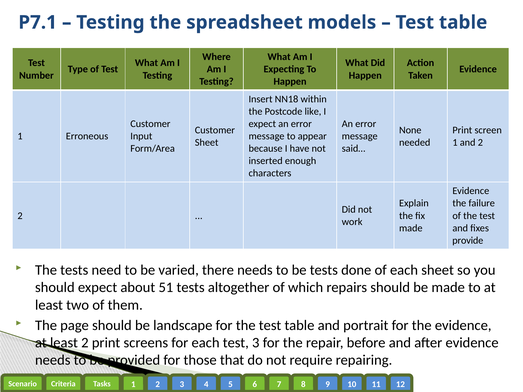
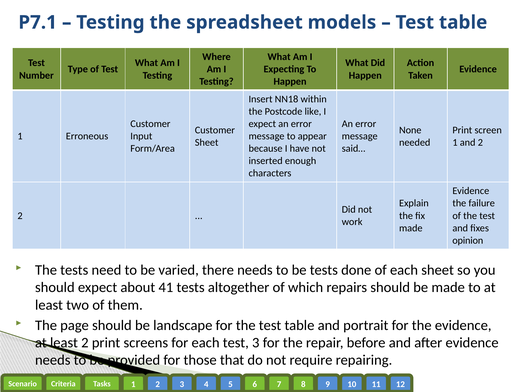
provide: provide -> opinion
51: 51 -> 41
